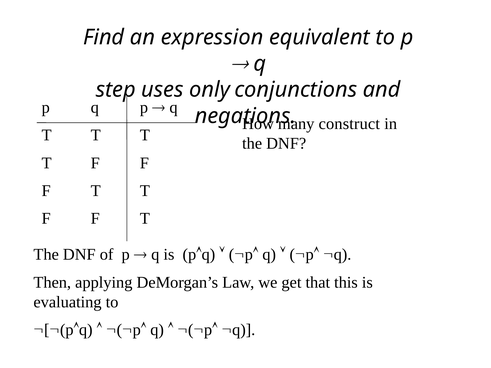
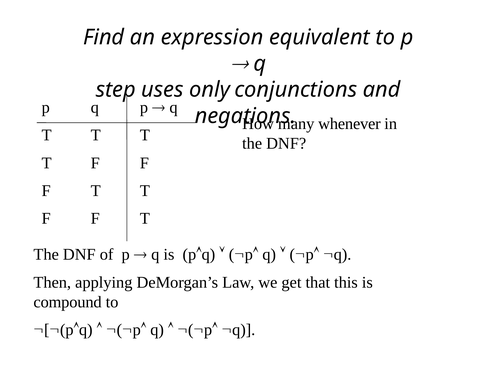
construct: construct -> whenever
evaluating: evaluating -> compound
